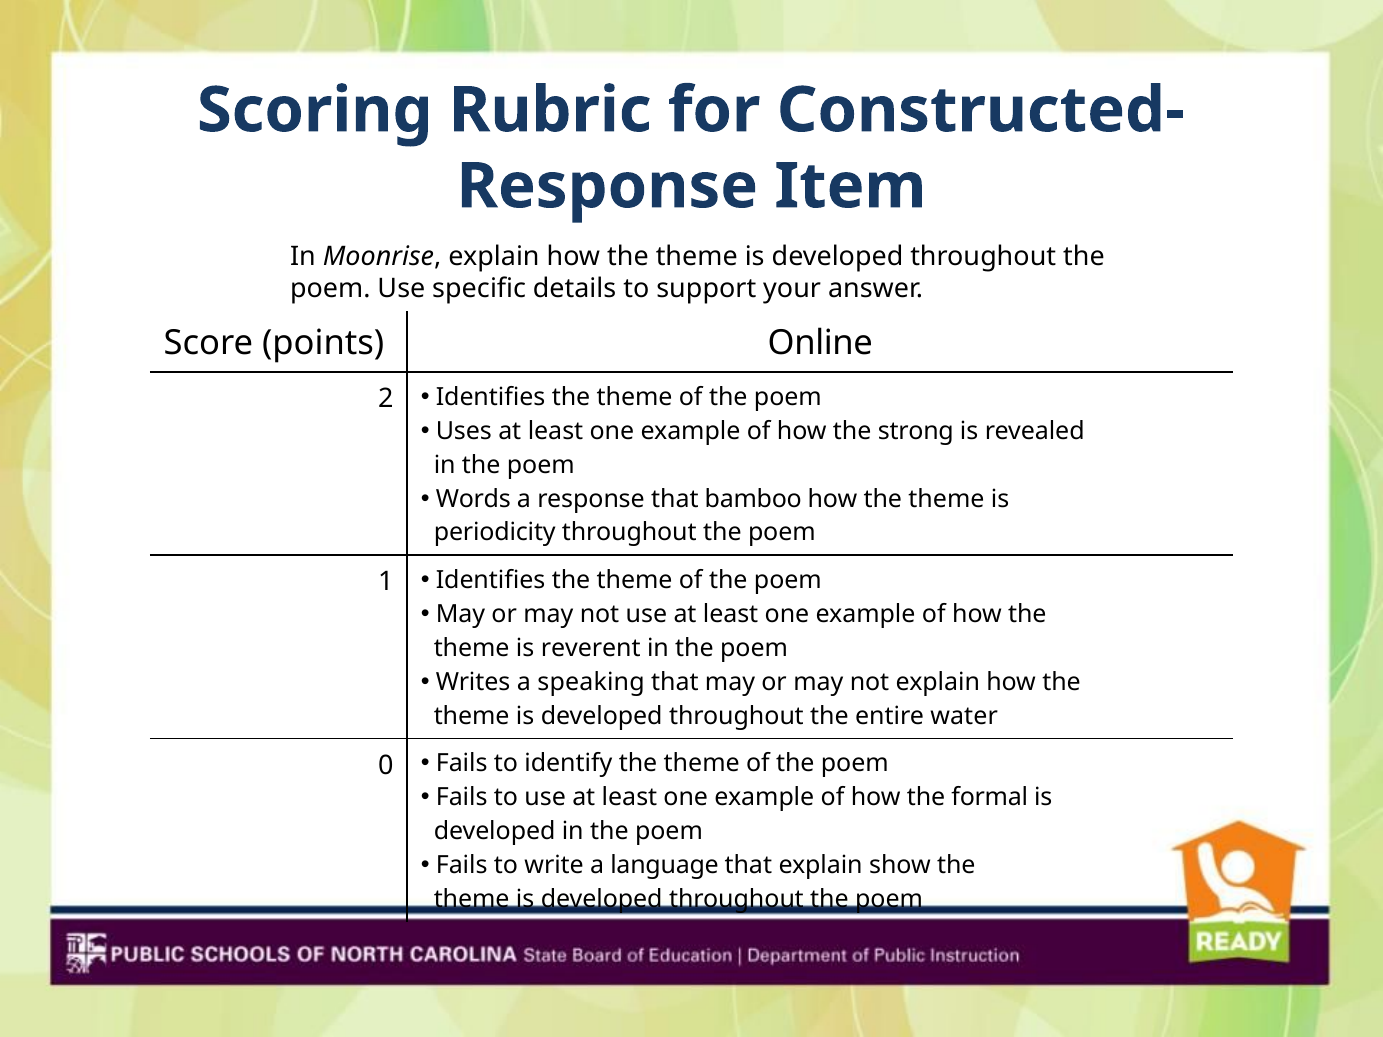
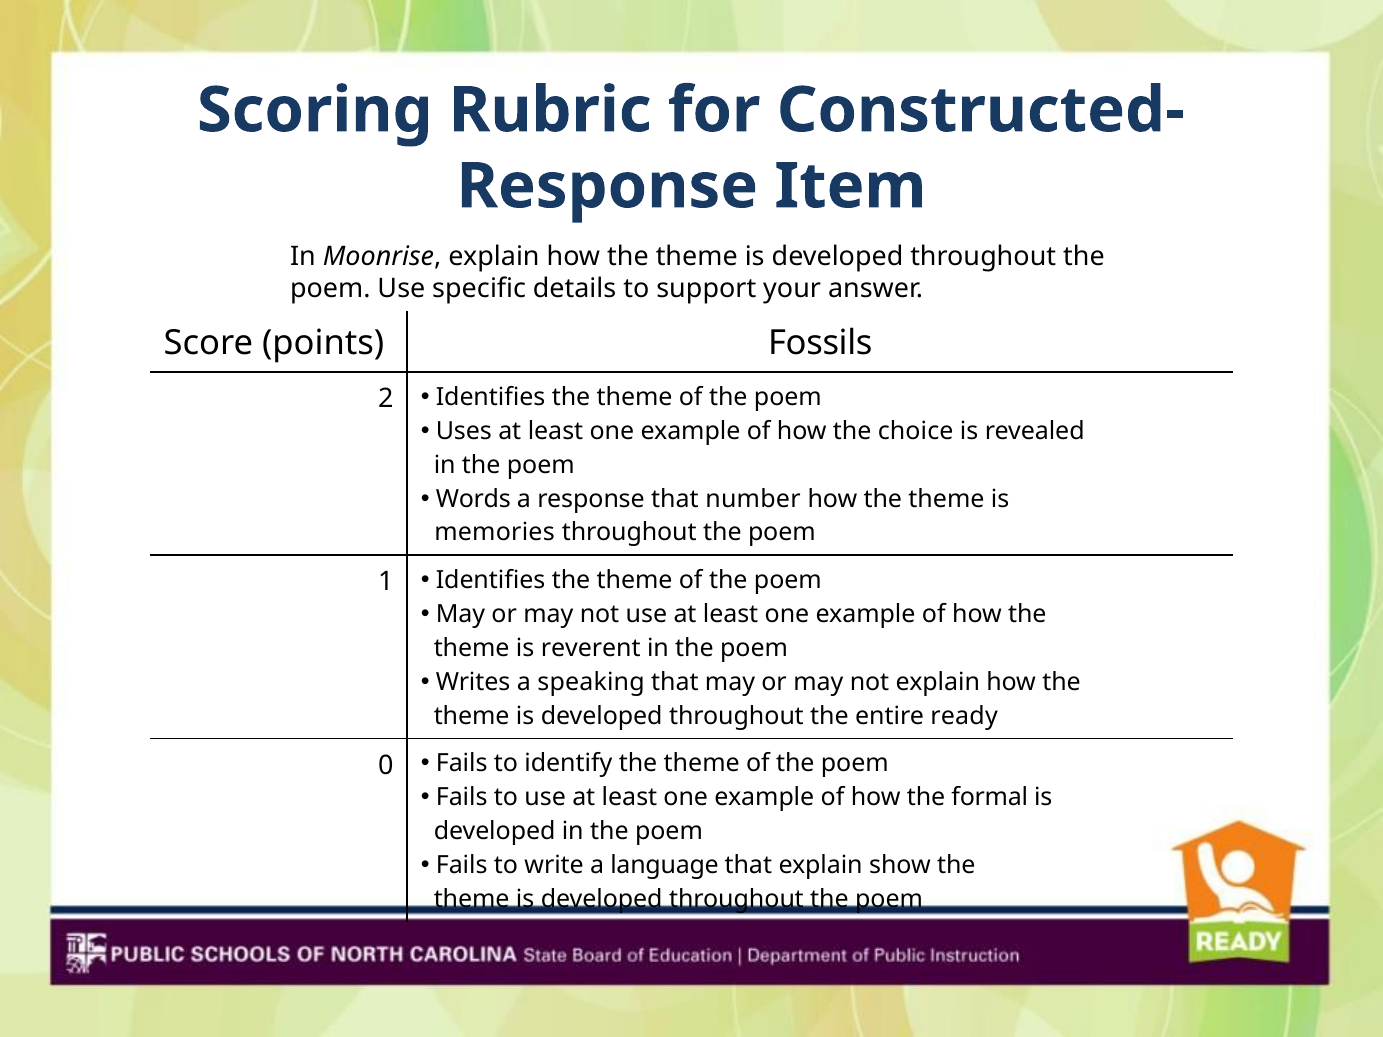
Online: Online -> Fossils
strong: strong -> choice
bamboo: bamboo -> number
periodicity: periodicity -> memories
water: water -> ready
